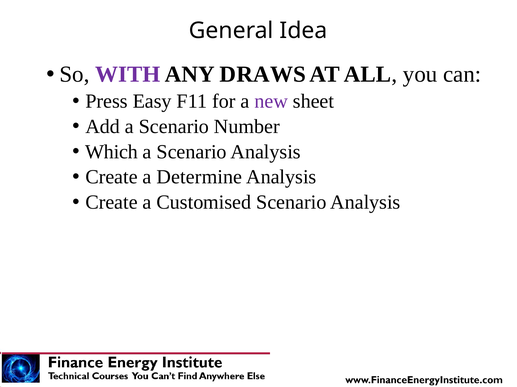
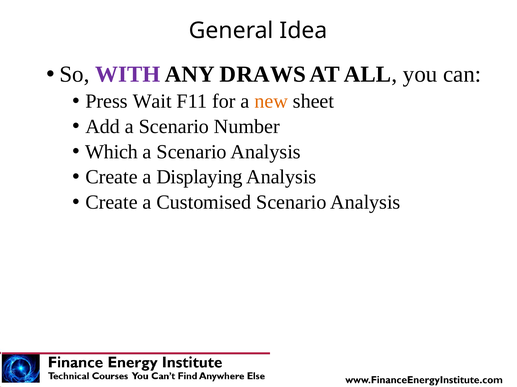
Easy: Easy -> Wait
new colour: purple -> orange
Determine: Determine -> Displaying
